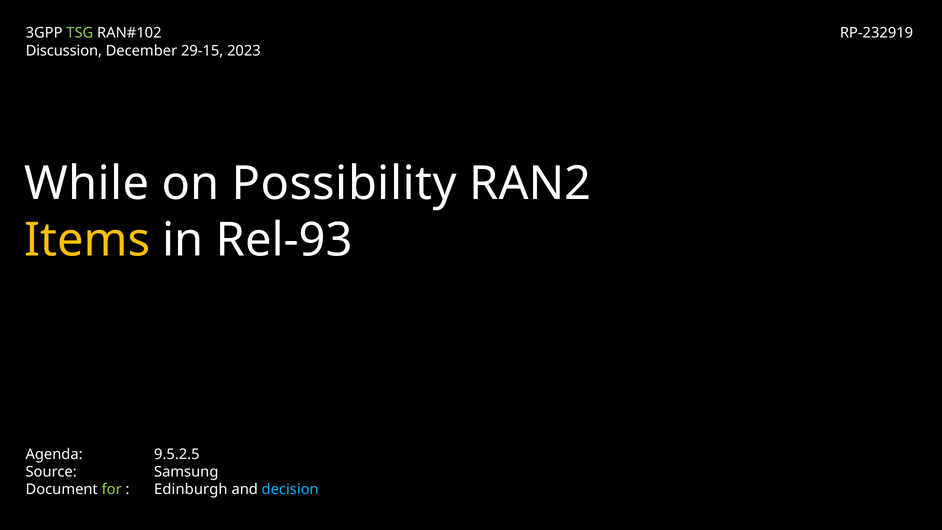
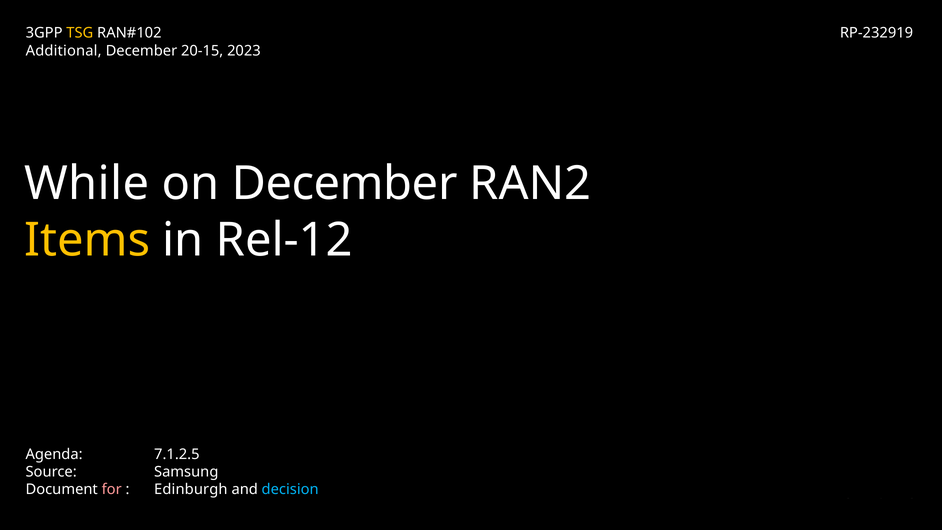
TSG colour: light green -> yellow
Discussion: Discussion -> Additional
29-15: 29-15 -> 20-15
on Possibility: Possibility -> December
Rel-93: Rel-93 -> Rel-12
9.5.2.5: 9.5.2.5 -> 7.1.2.5
for colour: light green -> pink
